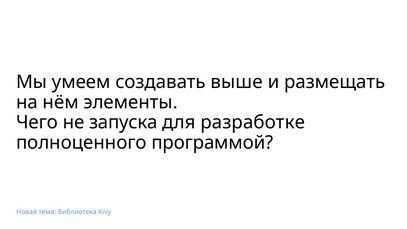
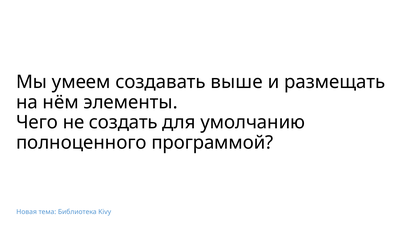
запуска: запуска -> создать
разработке: разработке -> умолчанию
